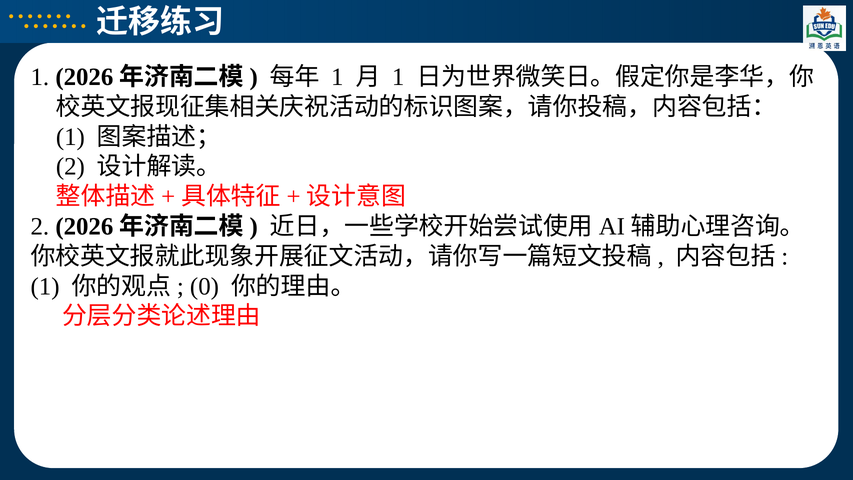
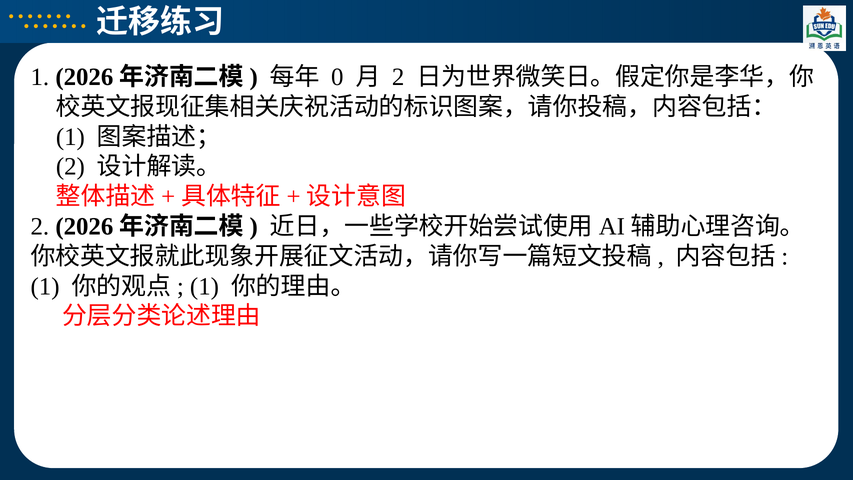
1 at (337, 77): 1 -> 0
1 at (398, 77): 1 -> 2
0 at (204, 286): 0 -> 1
